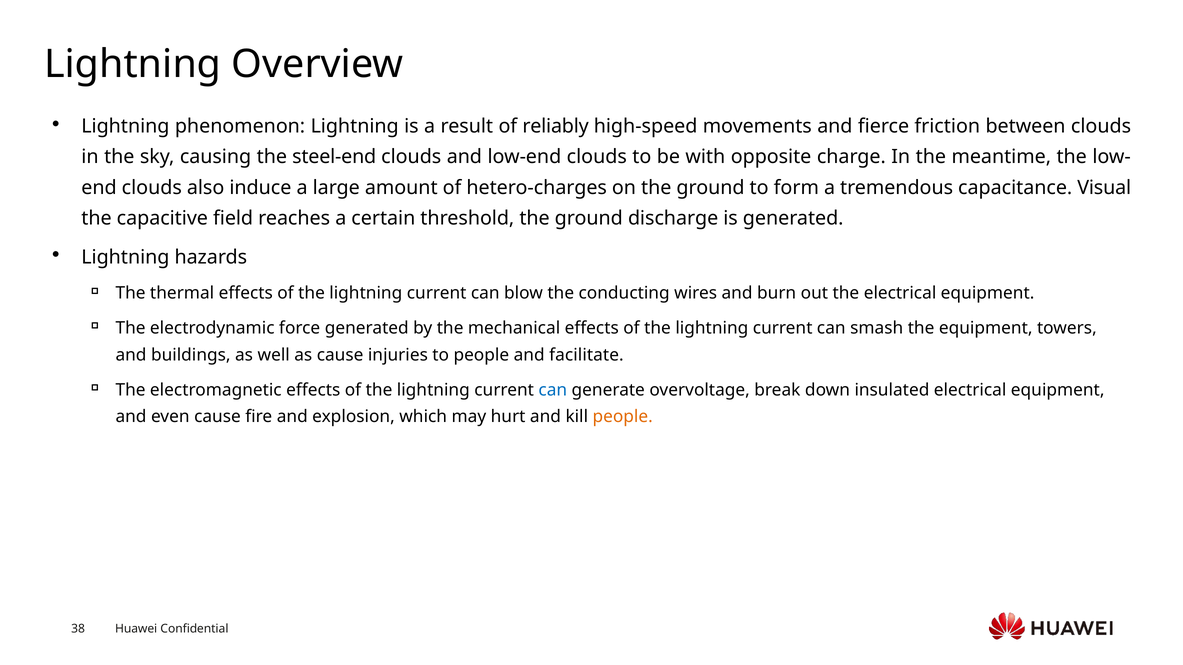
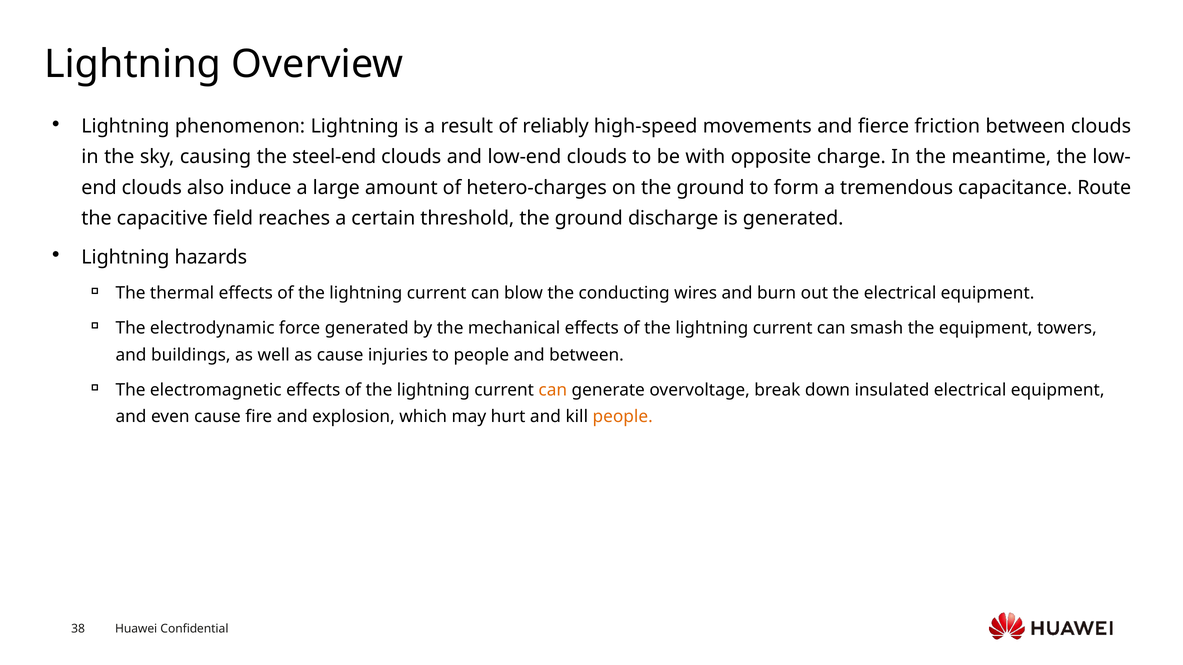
Visual: Visual -> Route
and facilitate: facilitate -> between
can at (553, 390) colour: blue -> orange
